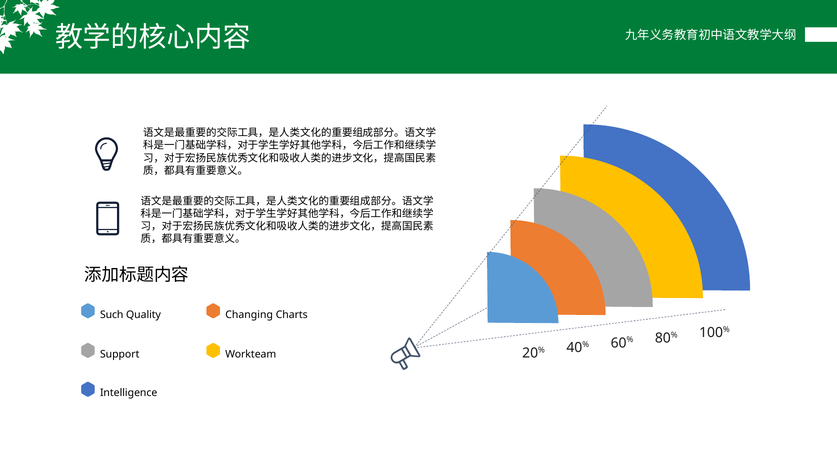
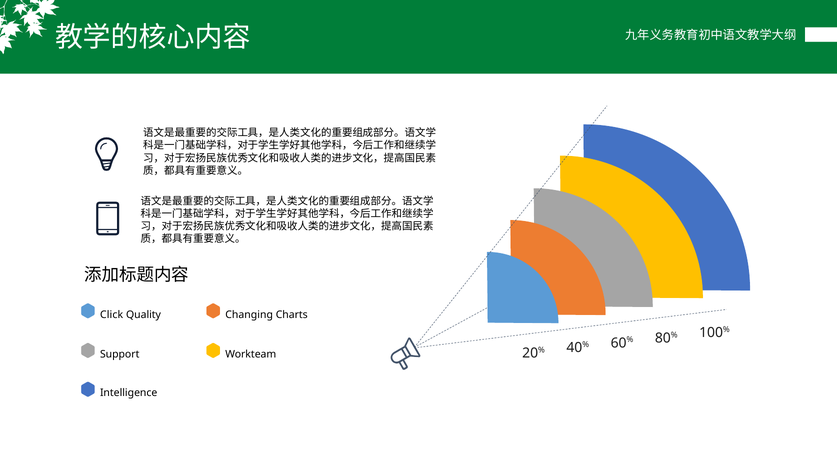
Such: Such -> Click
